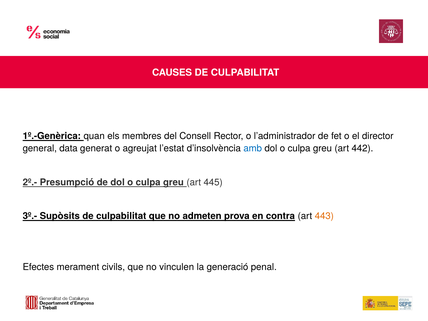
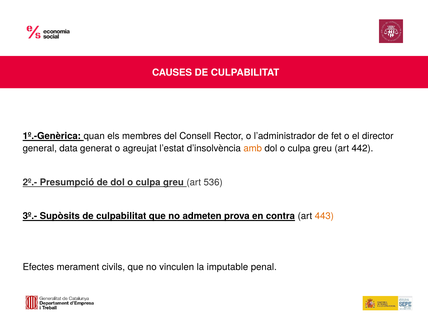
amb colour: blue -> orange
445: 445 -> 536
generació: generació -> imputable
